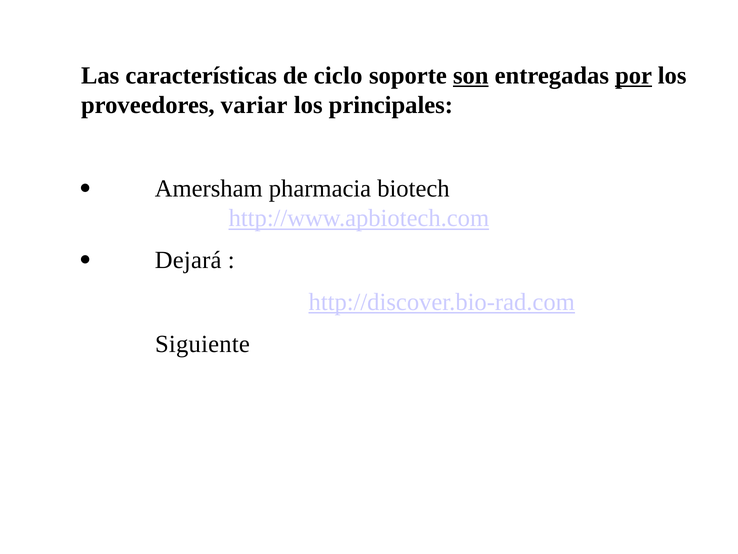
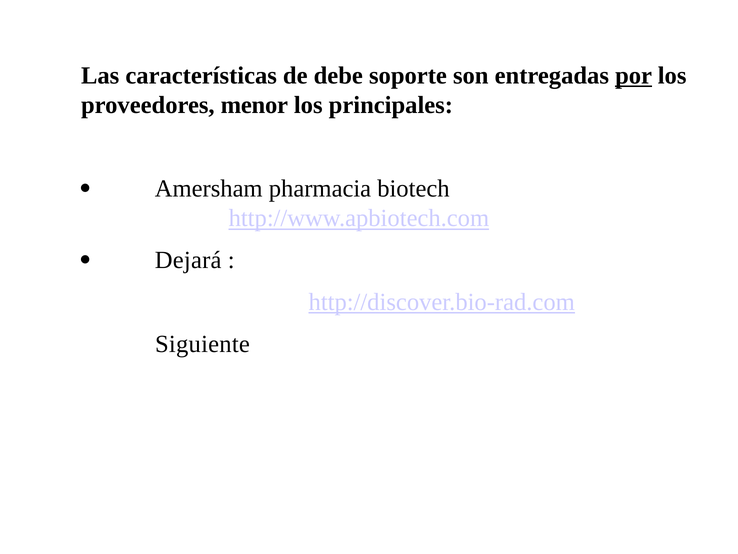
ciclo: ciclo -> debe
son underline: present -> none
variar: variar -> menor
